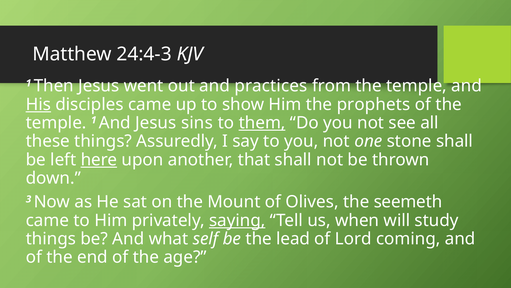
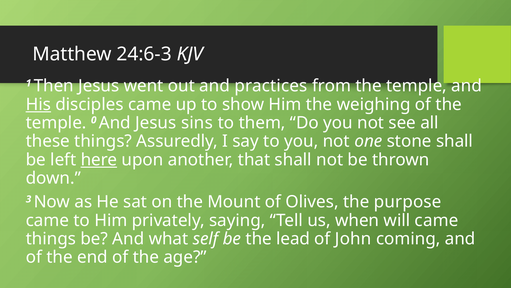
24:4-3: 24:4-3 -> 24:6-3
prophets: prophets -> weighing
temple 1: 1 -> 0
them underline: present -> none
seemeth: seemeth -> purpose
saying underline: present -> none
will study: study -> came
Lord: Lord -> John
